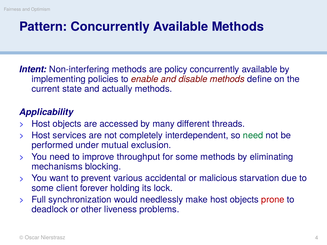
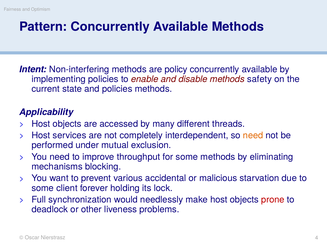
define: define -> safety
and actually: actually -> policies
need at (253, 136) colour: green -> orange
